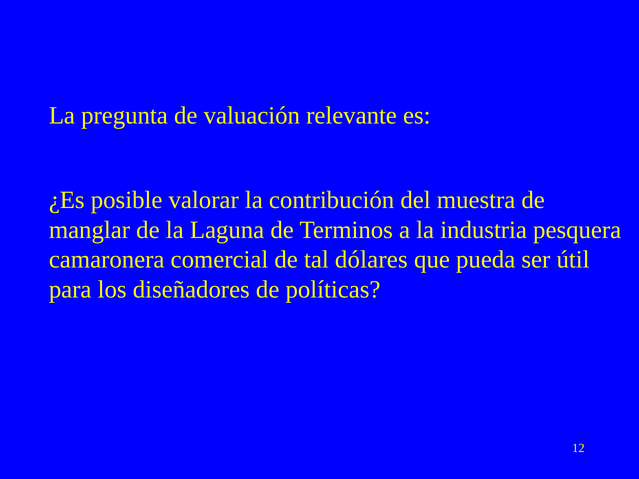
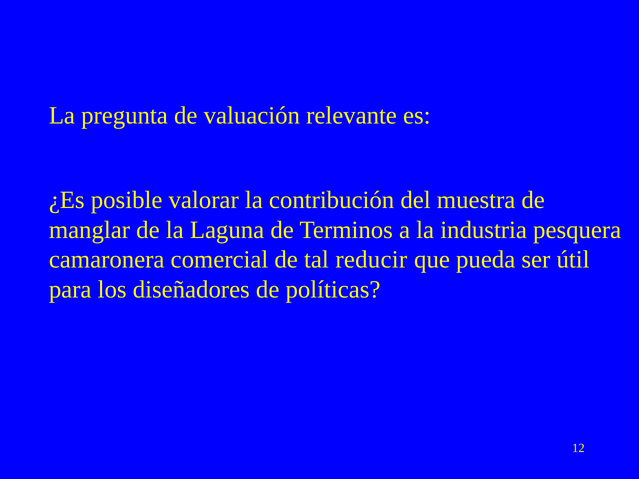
dólares: dólares -> reducir
